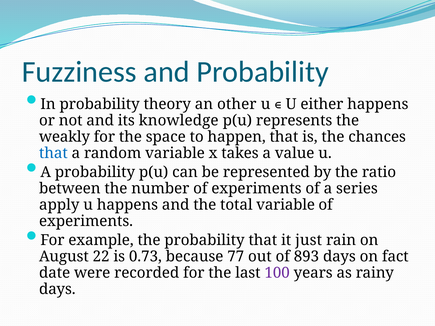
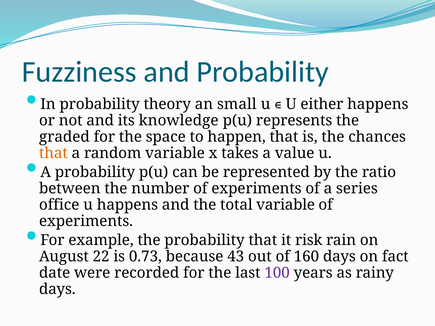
other: other -> small
weakly: weakly -> graded
that at (53, 153) colour: blue -> orange
apply: apply -> office
just: just -> risk
77: 77 -> 43
893: 893 -> 160
